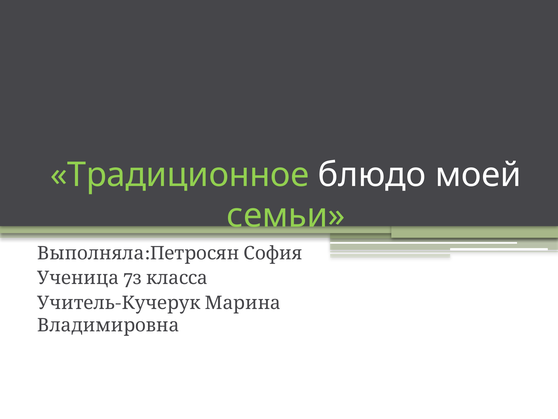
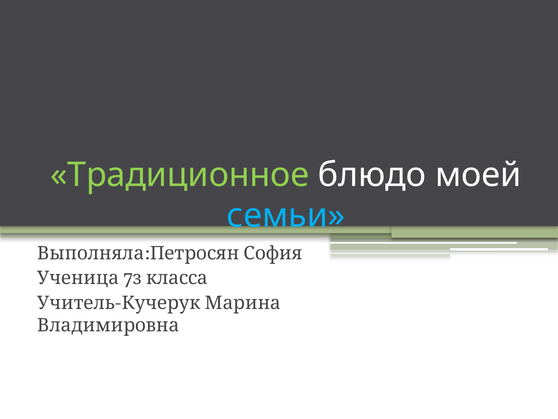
семьи colour: light green -> light blue
